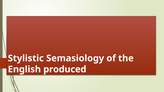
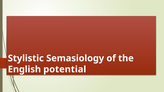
produced: produced -> potential
